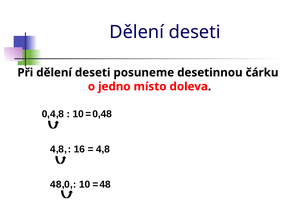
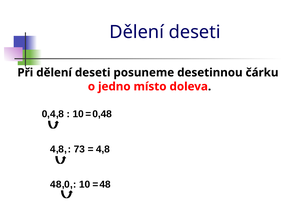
16: 16 -> 73
